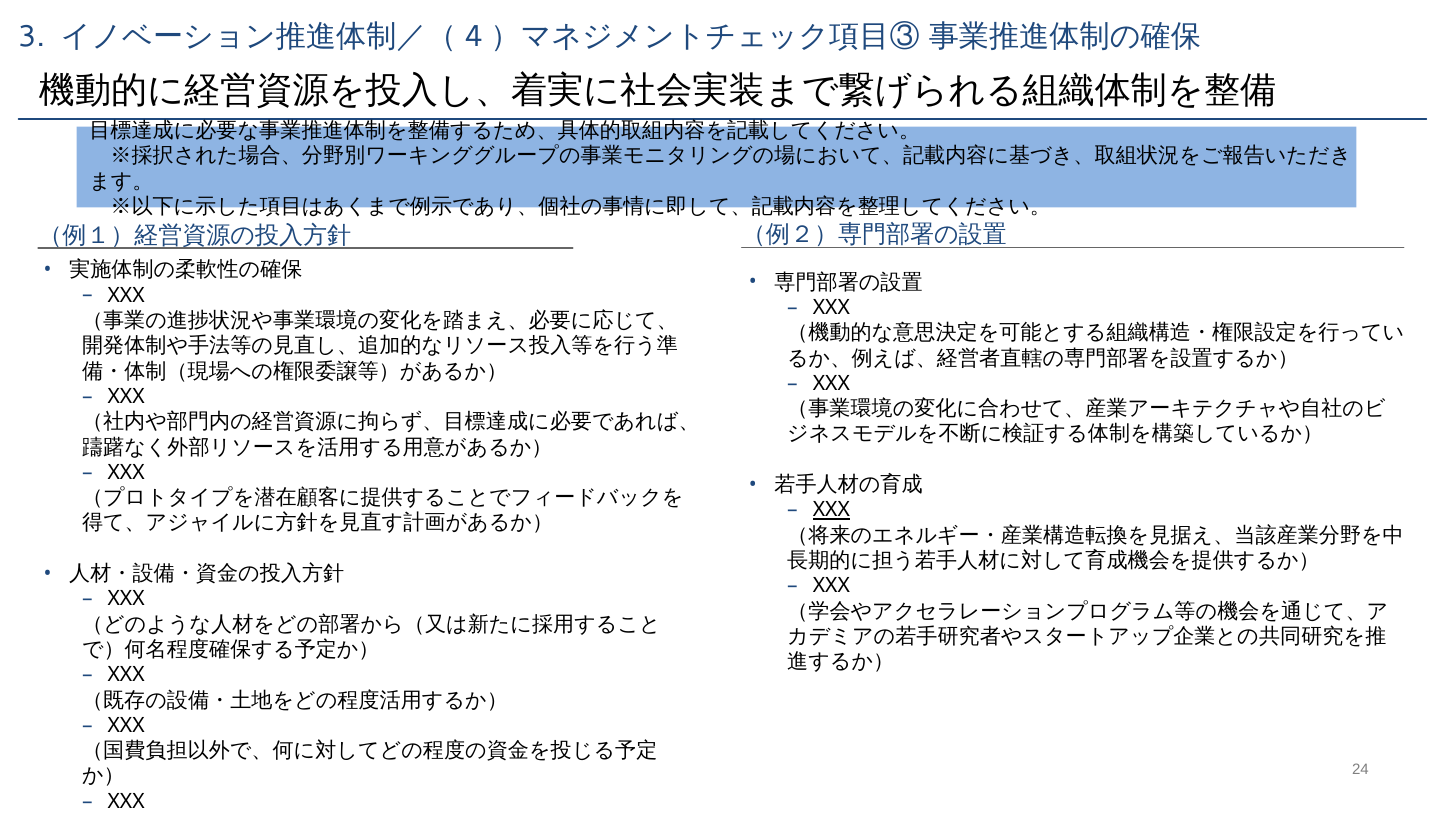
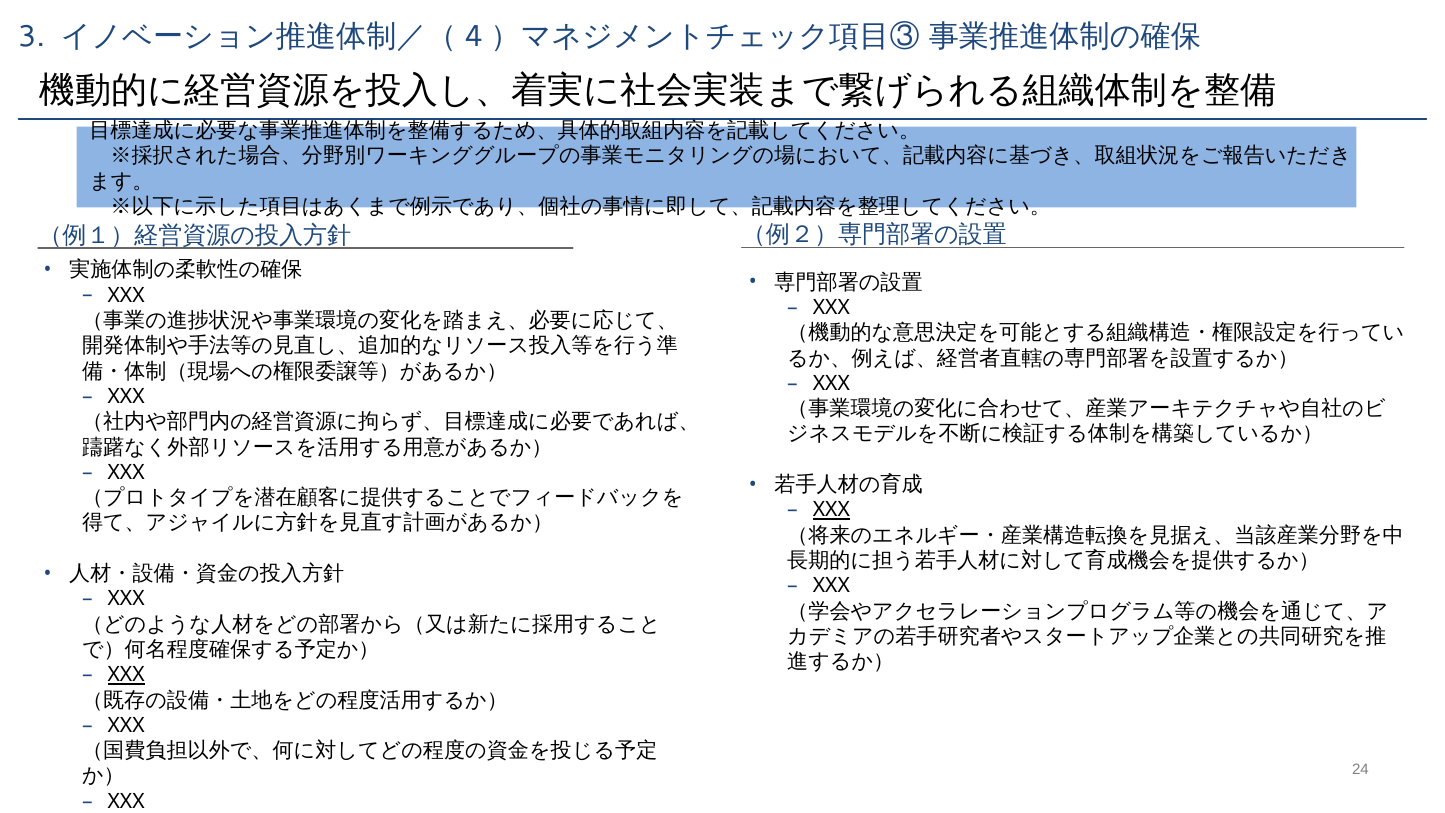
XXX at (126, 675) underline: none -> present
